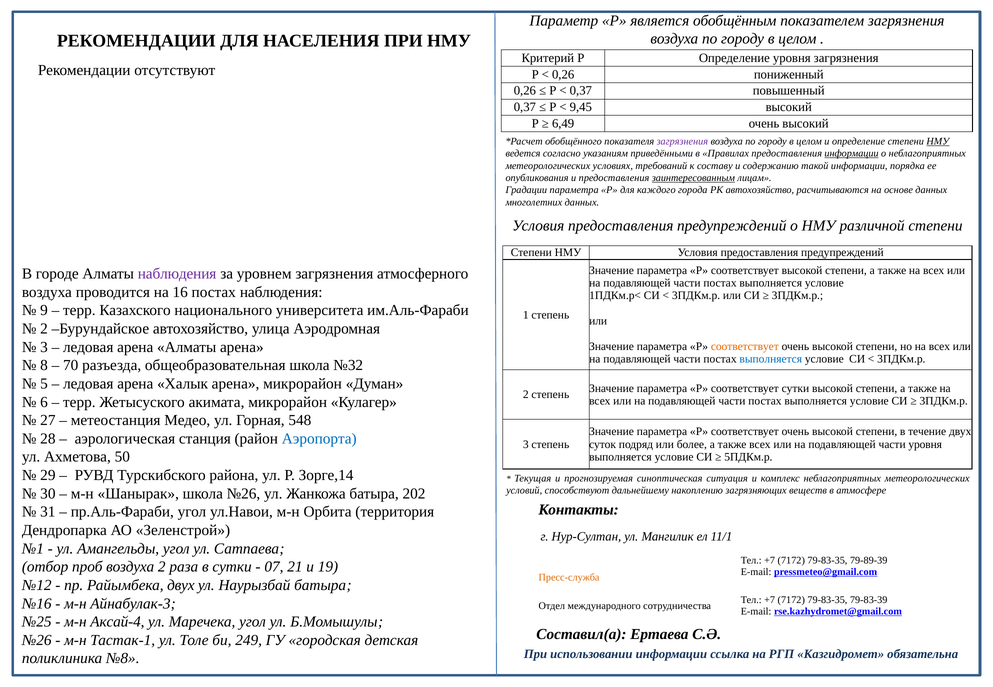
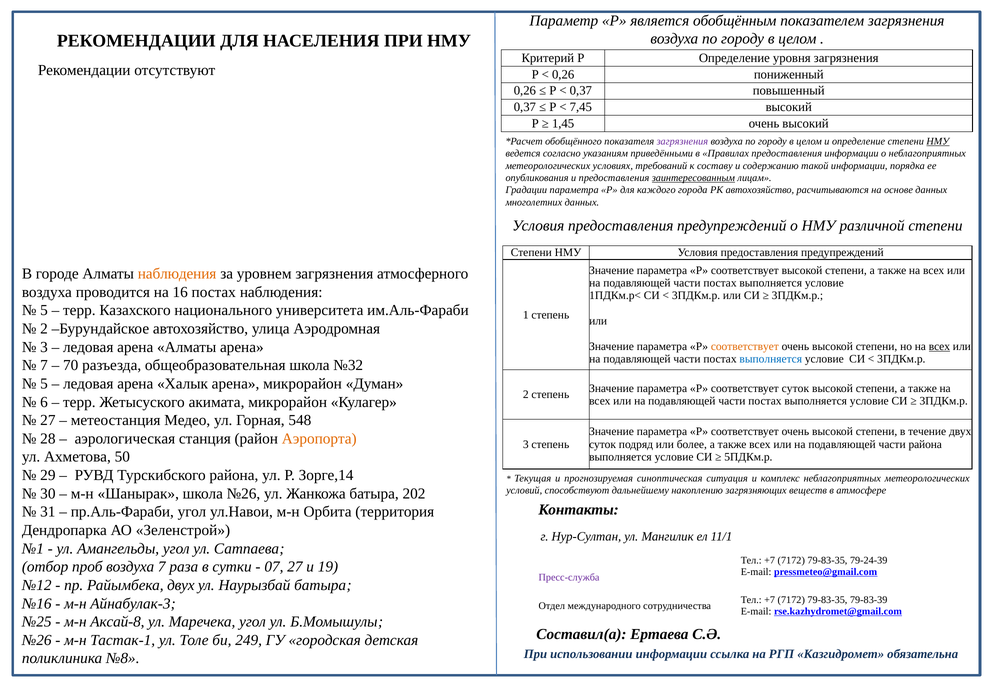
9,45: 9,45 -> 7,45
6,49: 6,49 -> 1,45
информации at (852, 154) underline: present -> none
наблюдения at (177, 274) colour: purple -> orange
9 at (44, 311): 9 -> 5
всех at (939, 347) underline: none -> present
8 at (44, 366): 8 -> 7
соответствует сутки: сутки -> суток
Аэропорта colour: blue -> orange
части уровня: уровня -> района
79-89-39: 79-89-39 -> 79-24-39
воздуха 2: 2 -> 7
07 21: 21 -> 27
Пресс-служба colour: orange -> purple
Аксай-4: Аксай-4 -> Аксай-8
